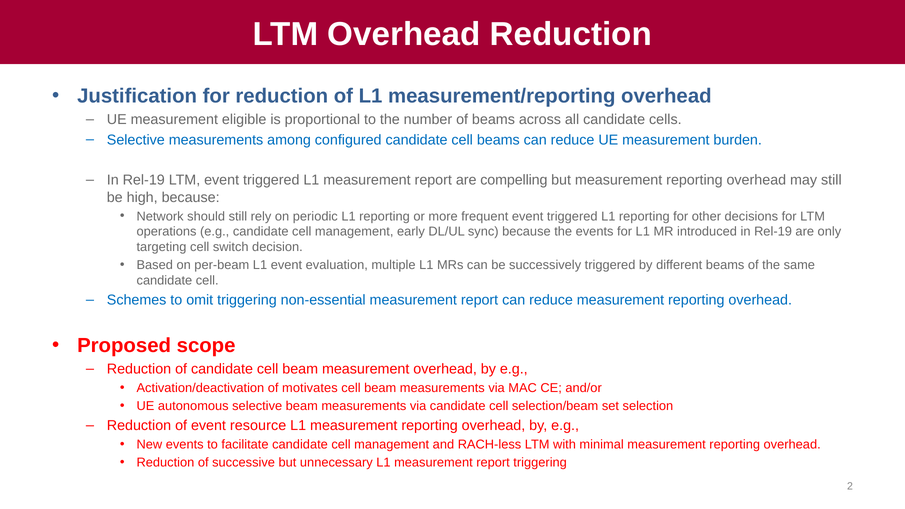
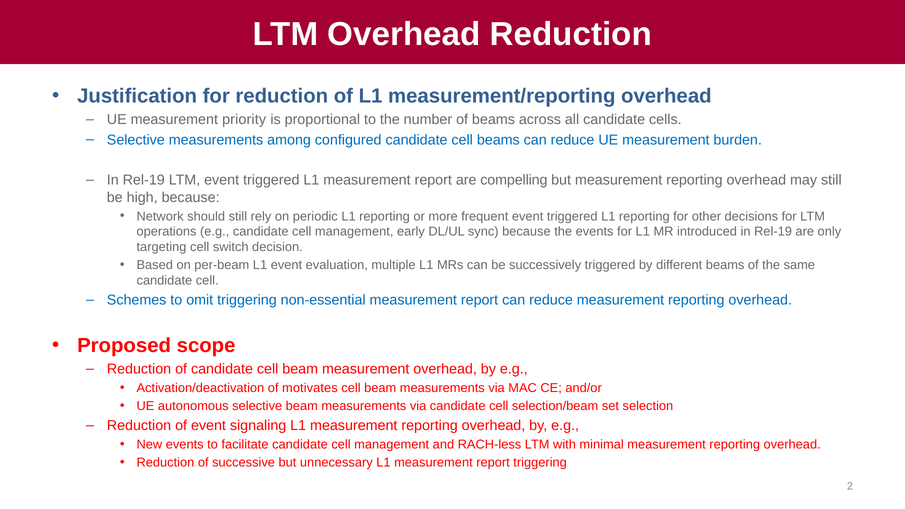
eligible: eligible -> priority
resource: resource -> signaling
